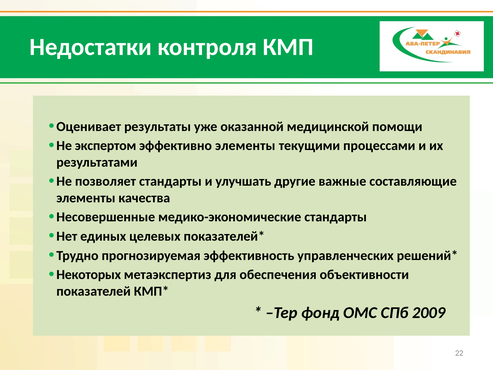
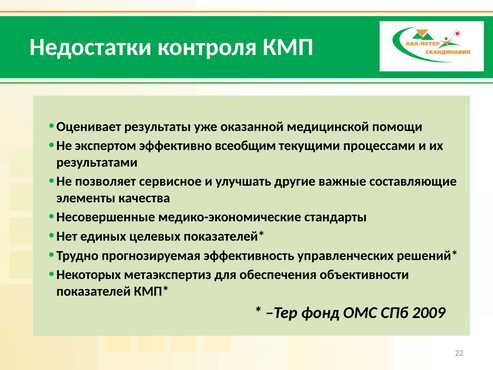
эффективно элементы: элементы -> всеобщим
позволяет стандарты: стандарты -> сервисное
